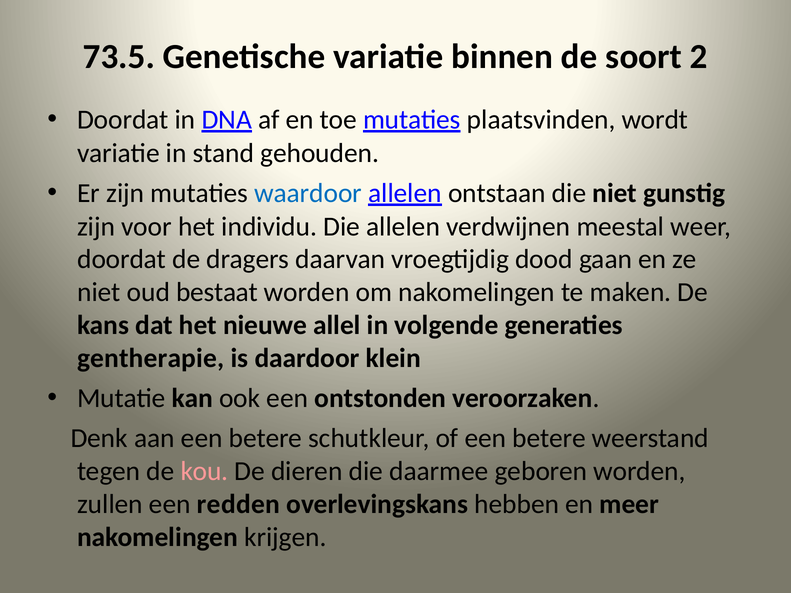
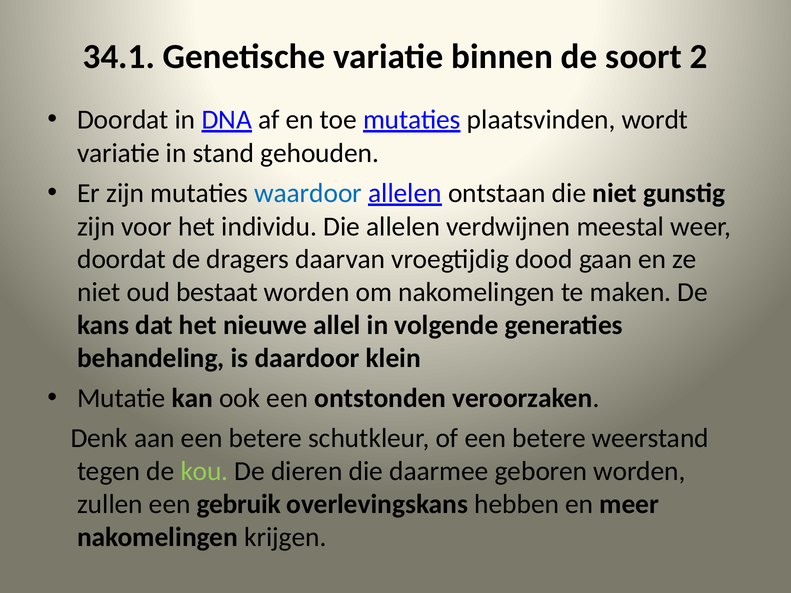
73.5: 73.5 -> 34.1
gentherapie: gentherapie -> behandeling
kou colour: pink -> light green
redden: redden -> gebruik
